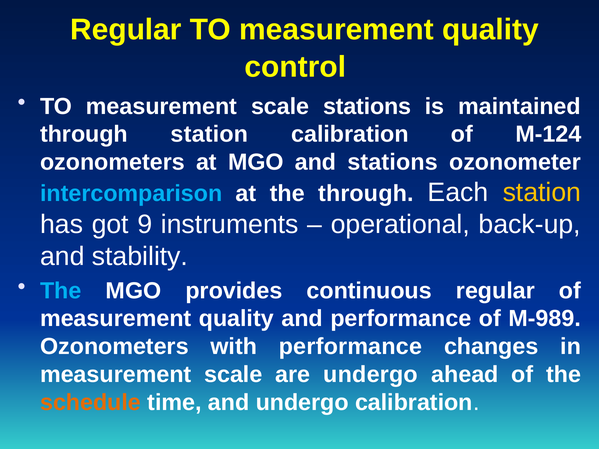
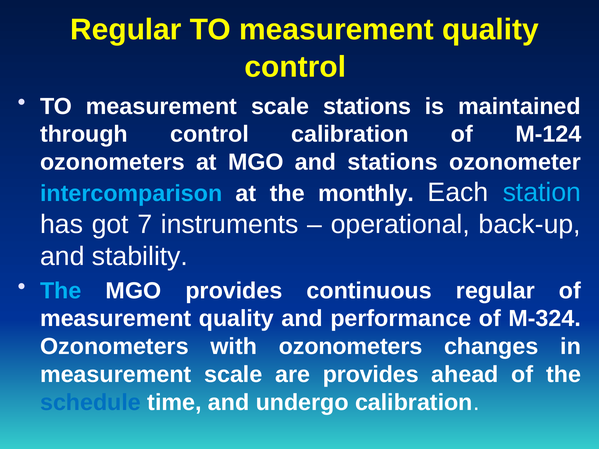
through station: station -> control
the through: through -> monthly
station at (542, 193) colour: yellow -> light blue
9: 9 -> 7
M-989: M-989 -> M-324
with performance: performance -> ozonometers
are undergo: undergo -> provides
schedule colour: orange -> blue
